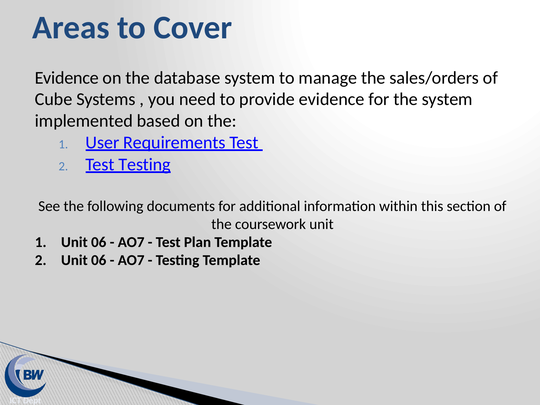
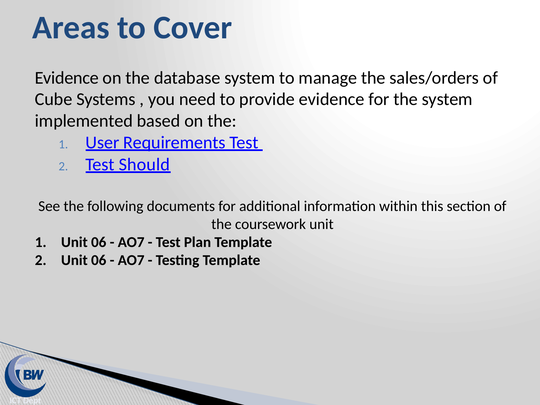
Test Testing: Testing -> Should
